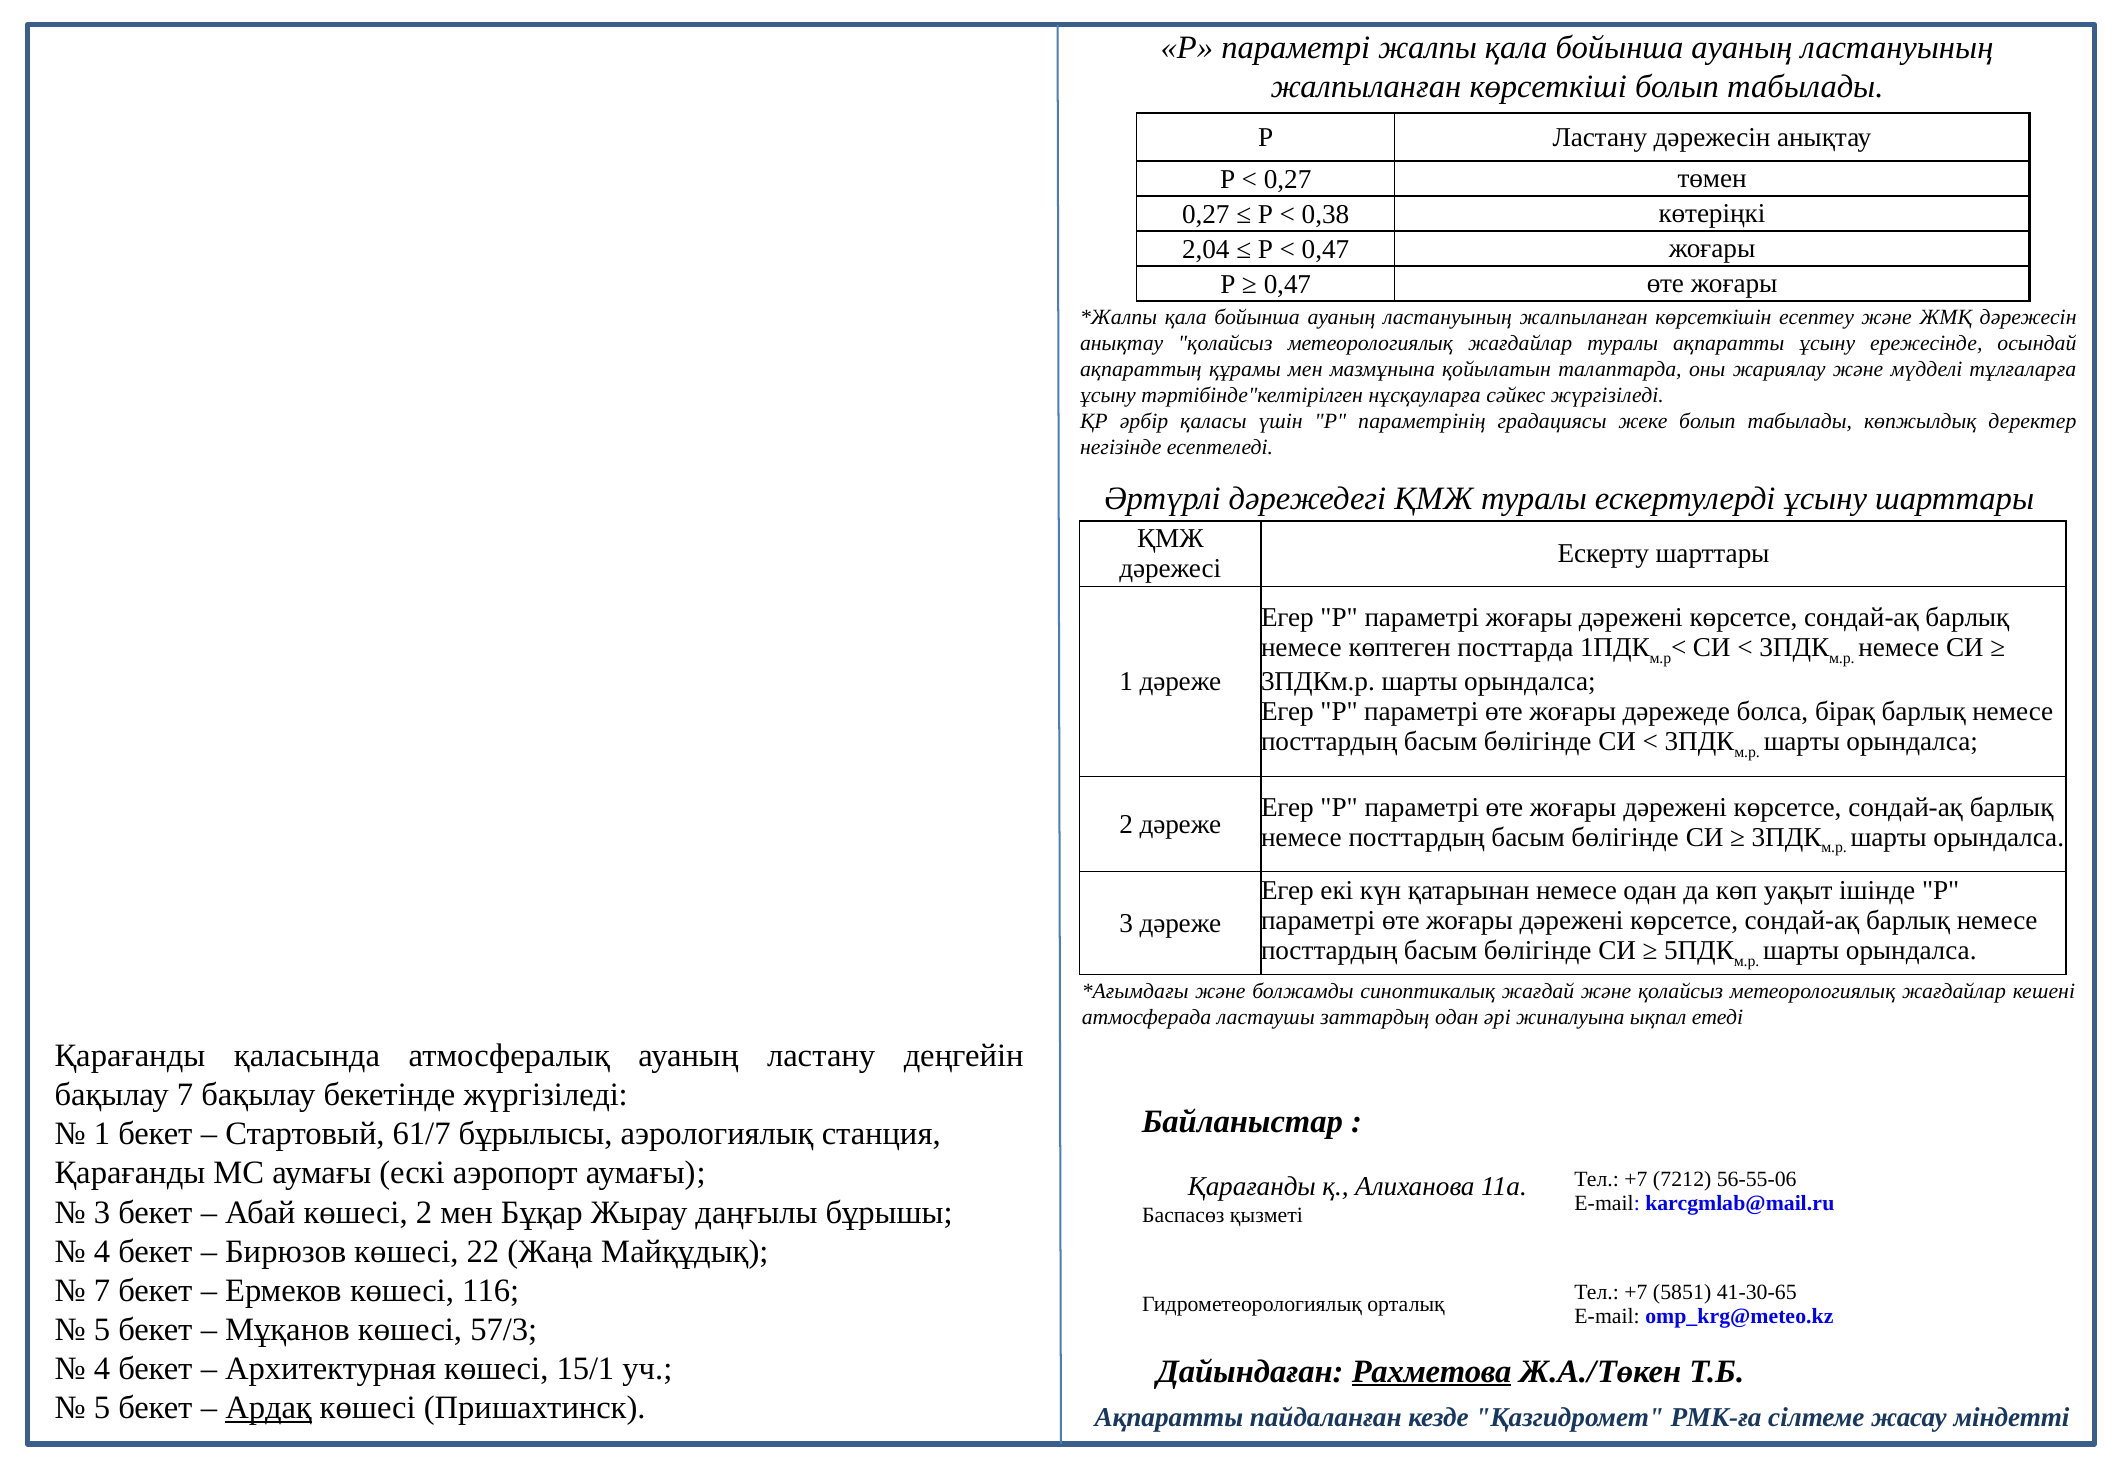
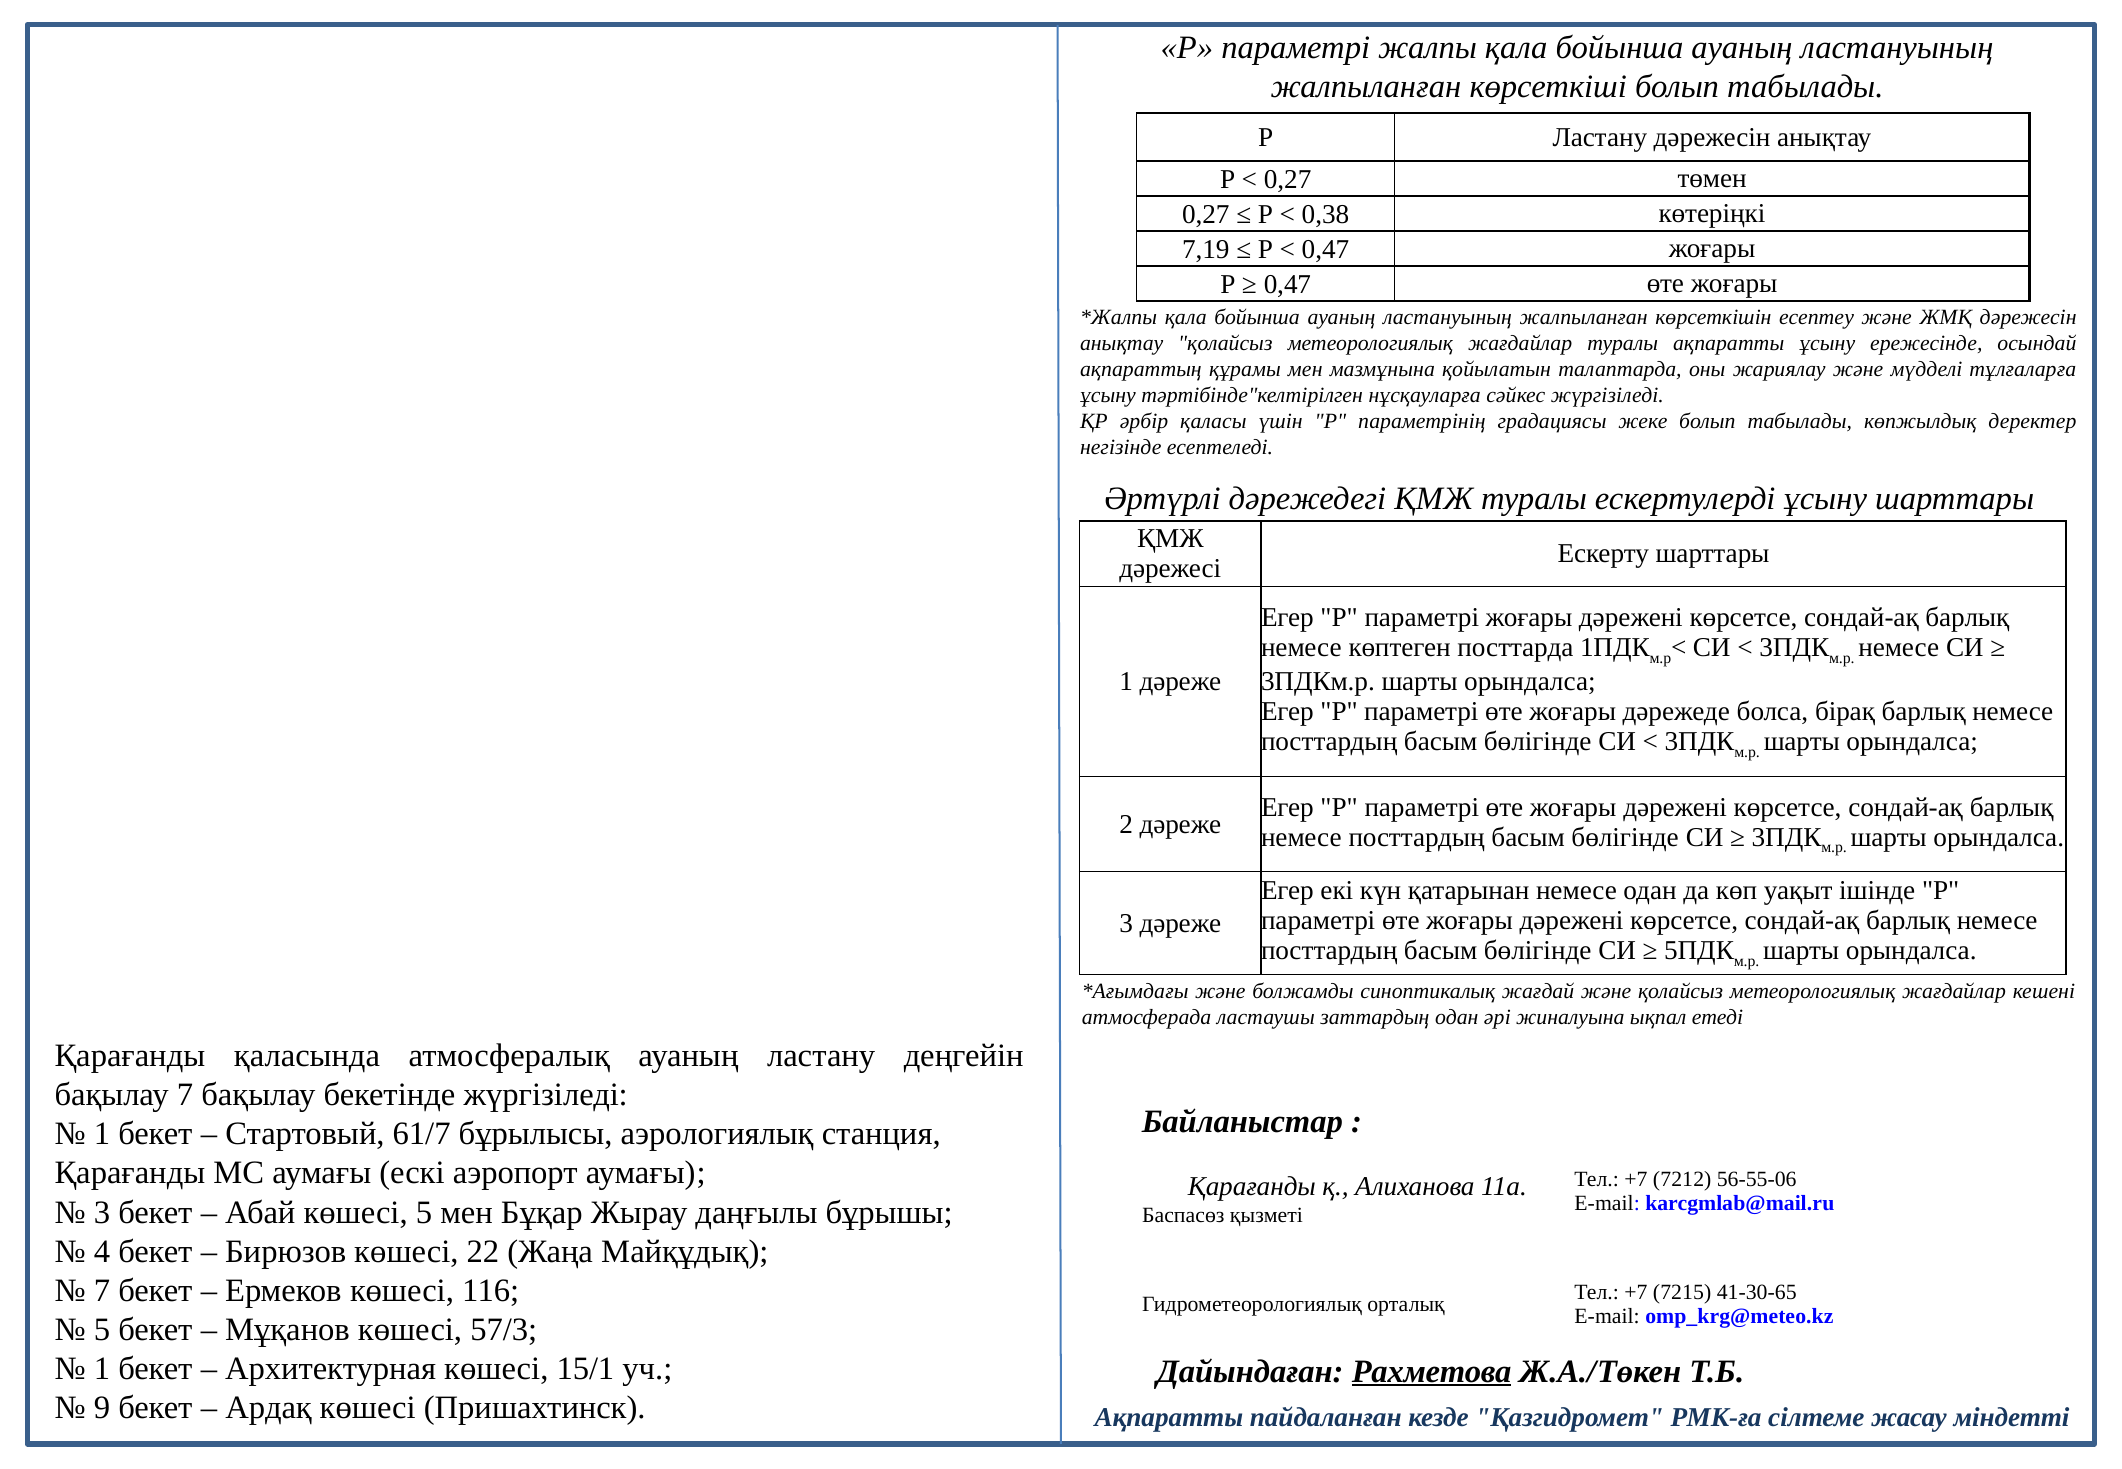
2,04: 2,04 -> 7,19
көшесі 2: 2 -> 5
5851: 5851 -> 7215
4 at (102, 1369): 4 -> 1
5 at (102, 1408): 5 -> 9
Ардақ underline: present -> none
